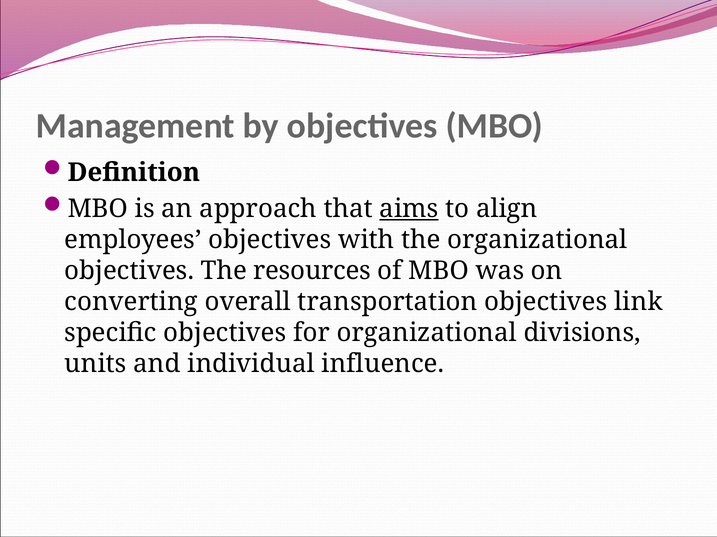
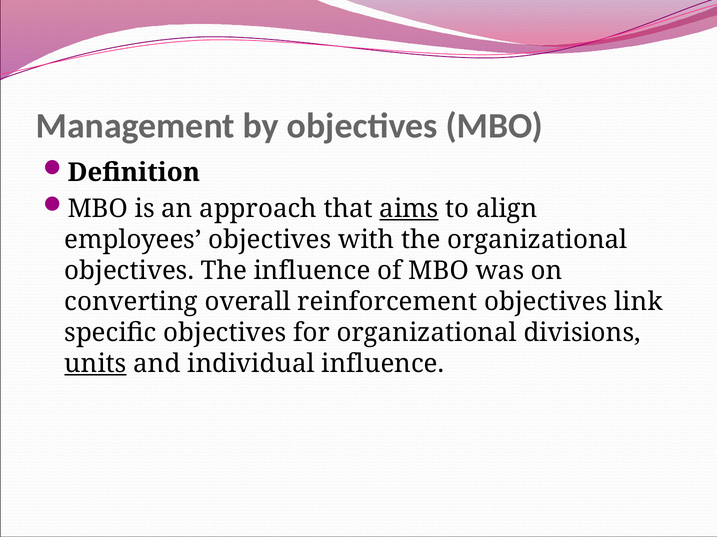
The resources: resources -> influence
transportation: transportation -> reinforcement
units underline: none -> present
